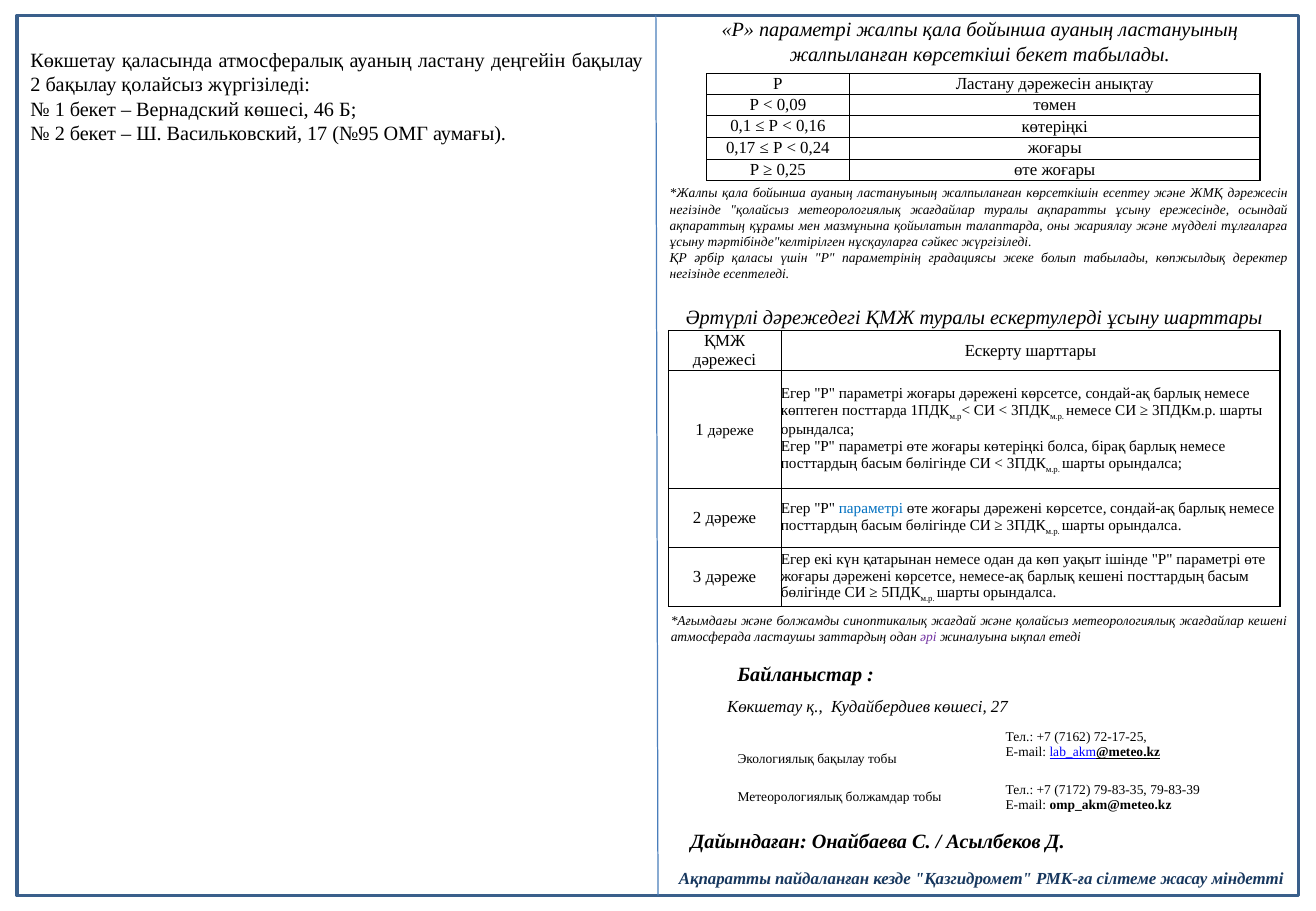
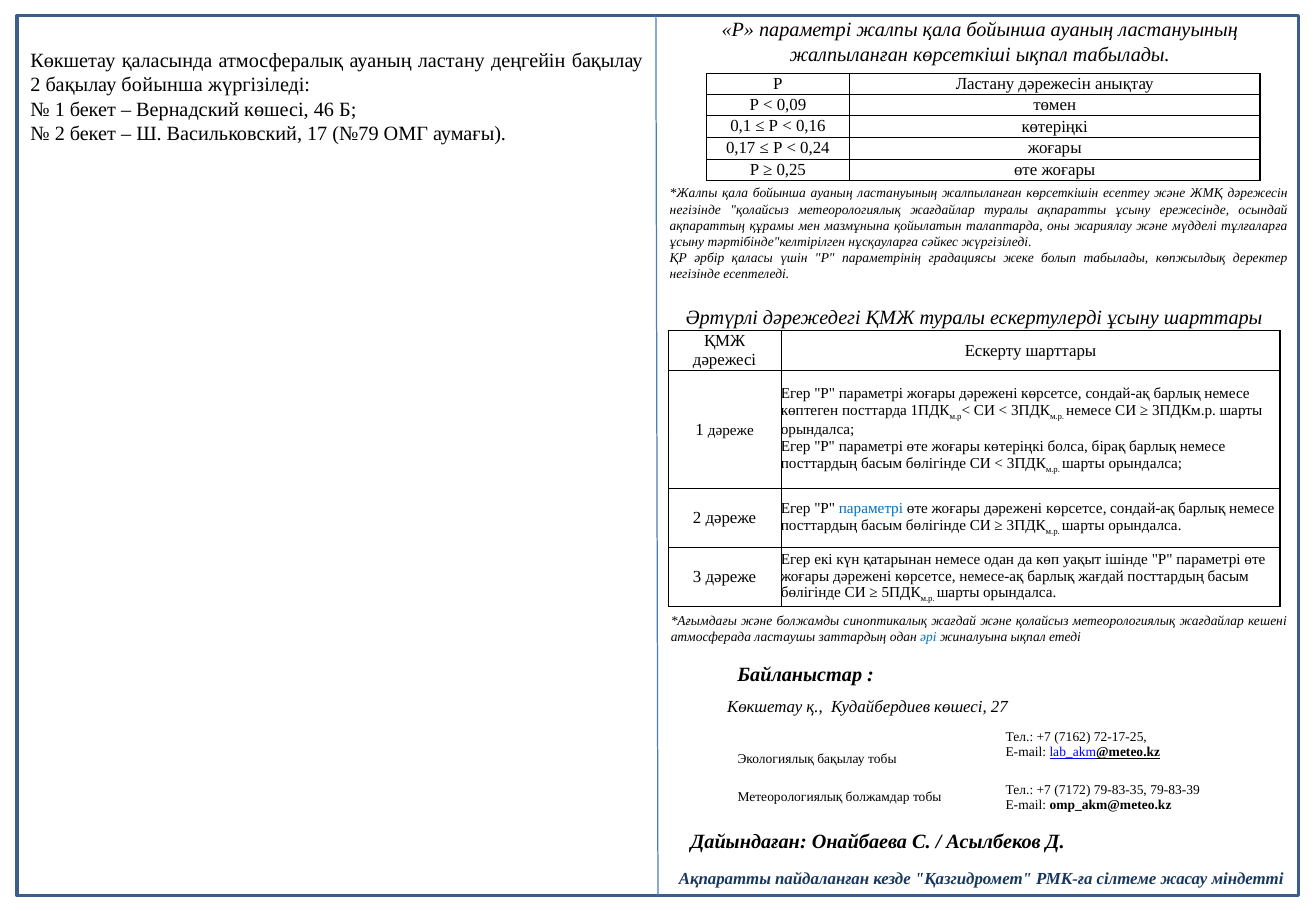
көрсеткіші бекет: бекет -> ықпал
бақылау қолайсыз: қолайсыз -> бойынша
№95: №95 -> №79
барлық кешені: кешені -> жағдай
әрі colour: purple -> blue
